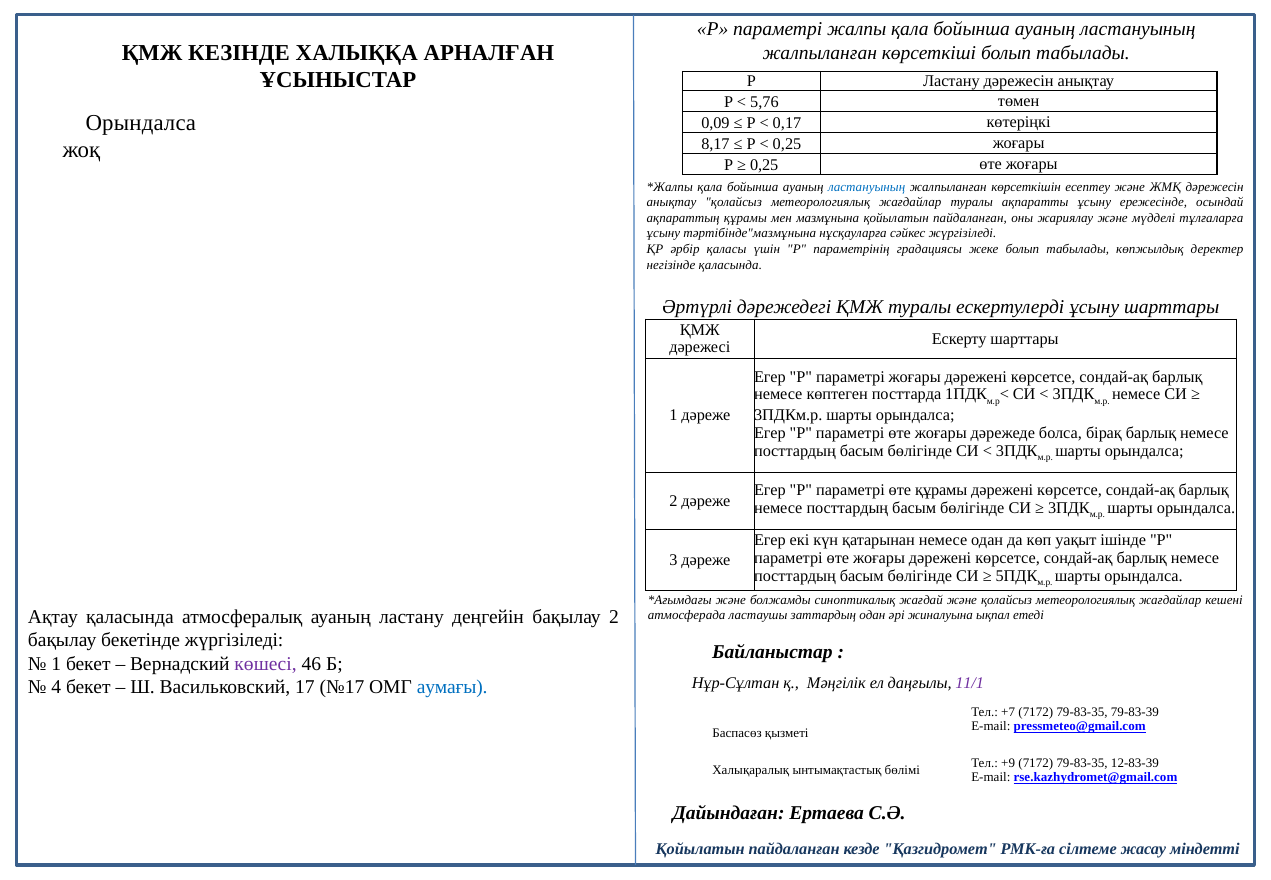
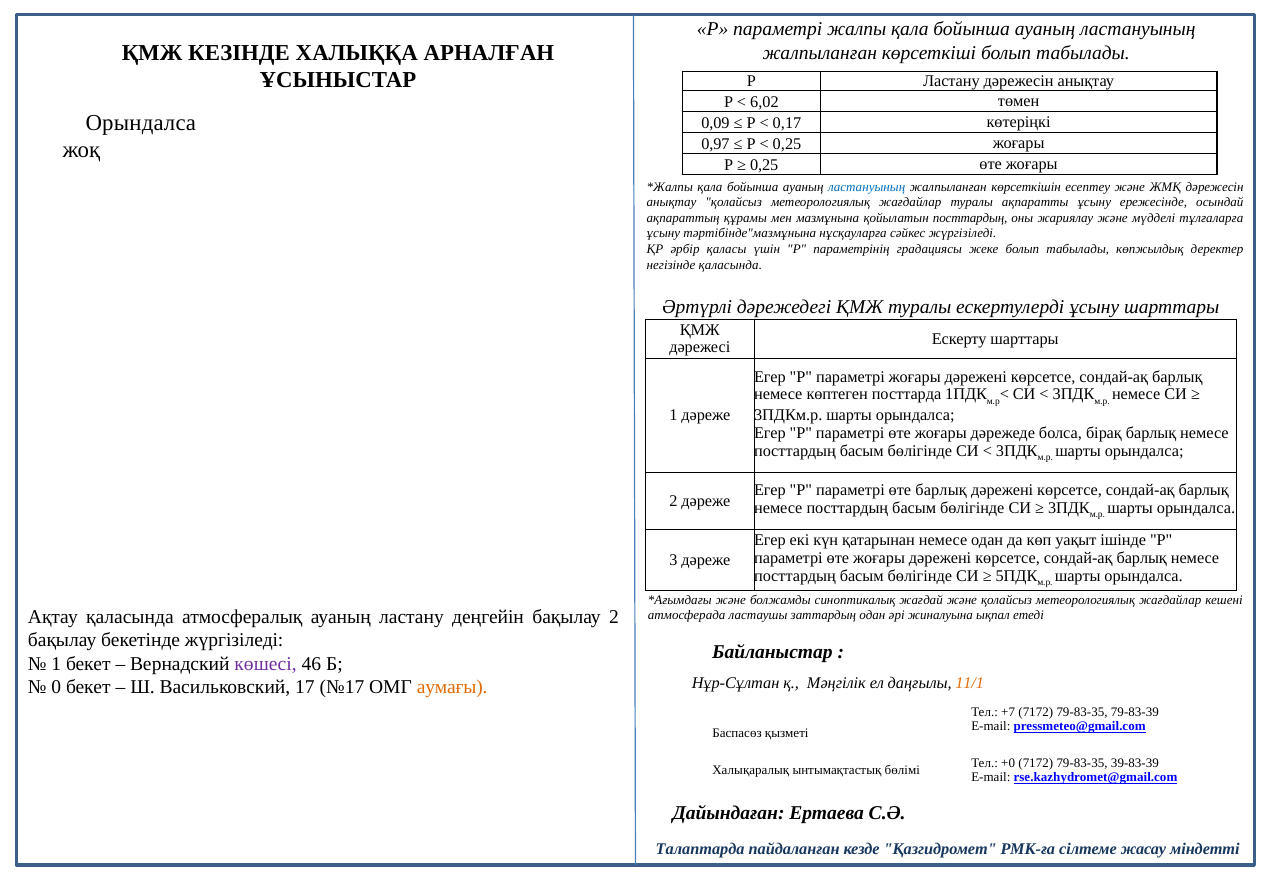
5,76: 5,76 -> 6,02
8,17: 8,17 -> 0,97
мазмұнына қойылатын пайдаланған: пайдаланған -> посттардың
өте құрамы: құрамы -> барлық
11/1 colour: purple -> orange
4: 4 -> 0
аумағы colour: blue -> orange
+9: +9 -> +0
12-83-39: 12-83-39 -> 39-83-39
Қойылатын at (700, 849): Қойылатын -> Талаптарда
